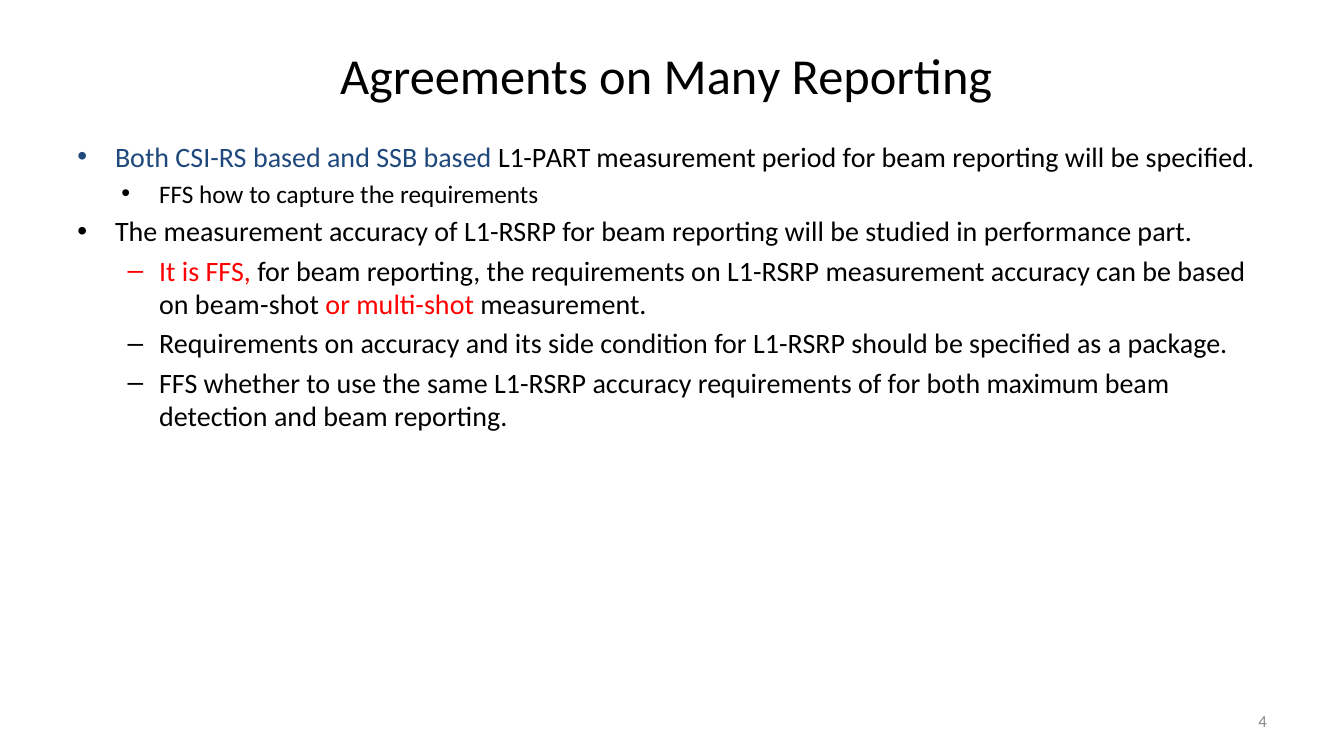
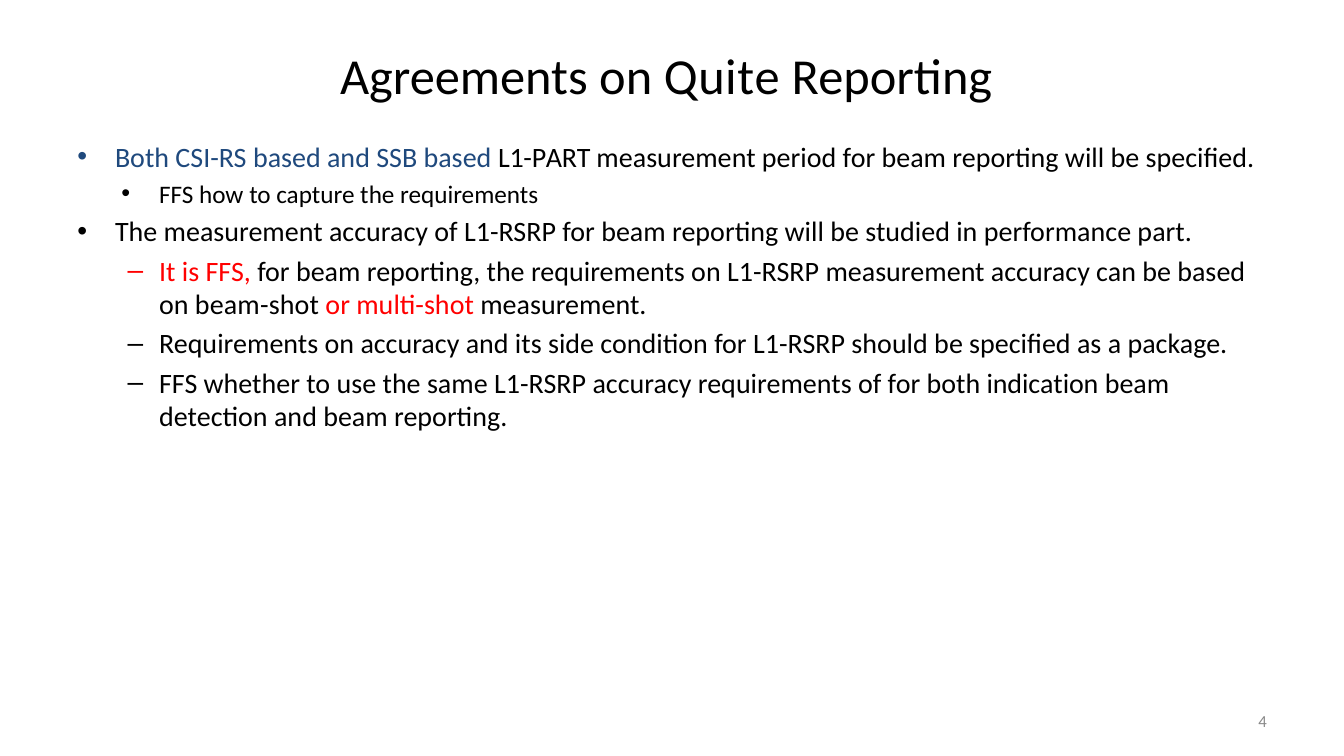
Many: Many -> Quite
maximum: maximum -> indication
